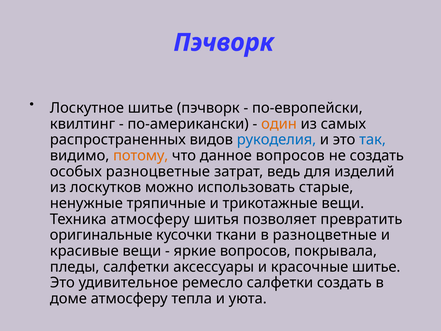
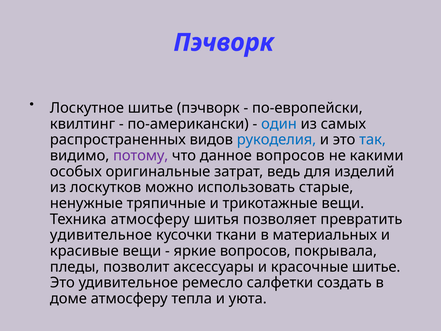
один colour: orange -> blue
потому colour: orange -> purple
не создать: создать -> какими
особых разноцветные: разноцветные -> оригинальные
оригинальные at (101, 235): оригинальные -> удивительное
в разноцветные: разноцветные -> материальных
пледы салфетки: салфетки -> позволит
